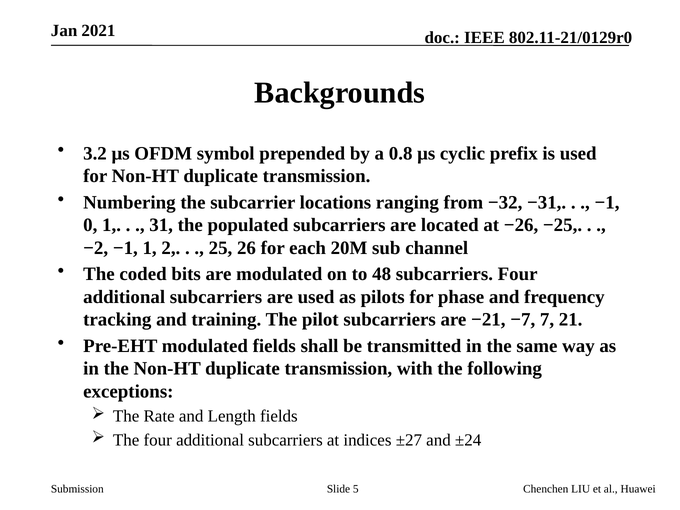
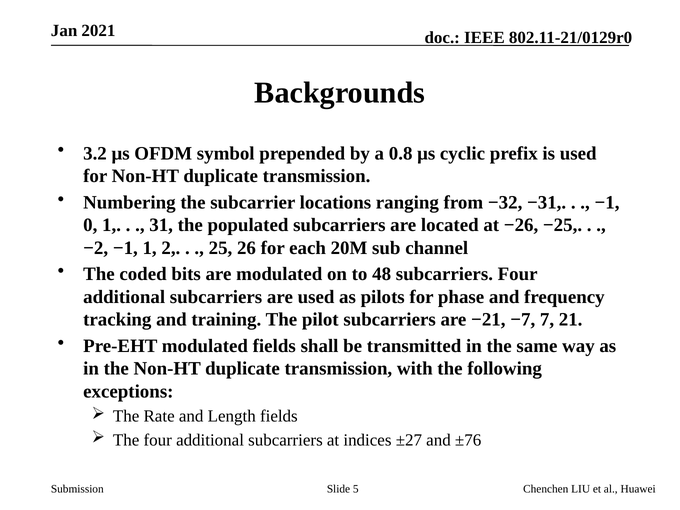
±24: ±24 -> ±76
